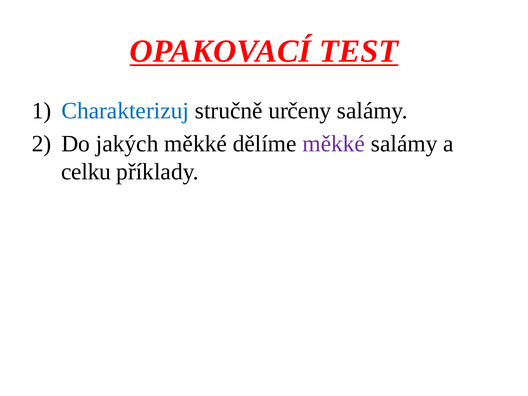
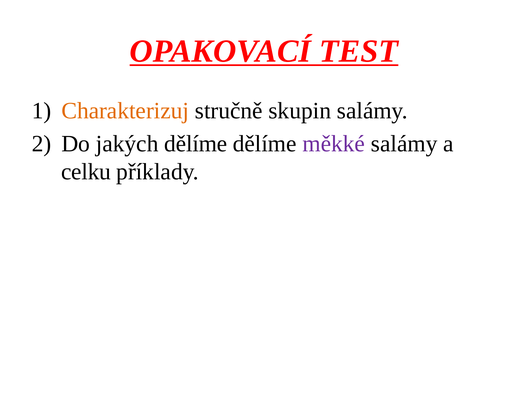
Charakterizuj colour: blue -> orange
určeny: určeny -> skupin
jakých měkké: měkké -> dělíme
